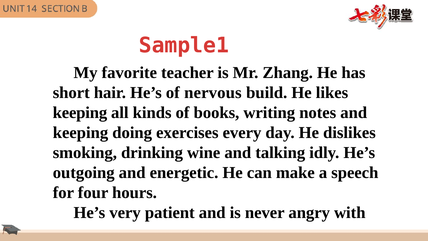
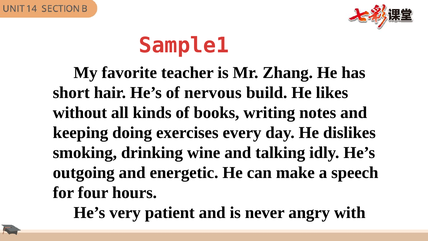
keeping at (80, 112): keeping -> without
